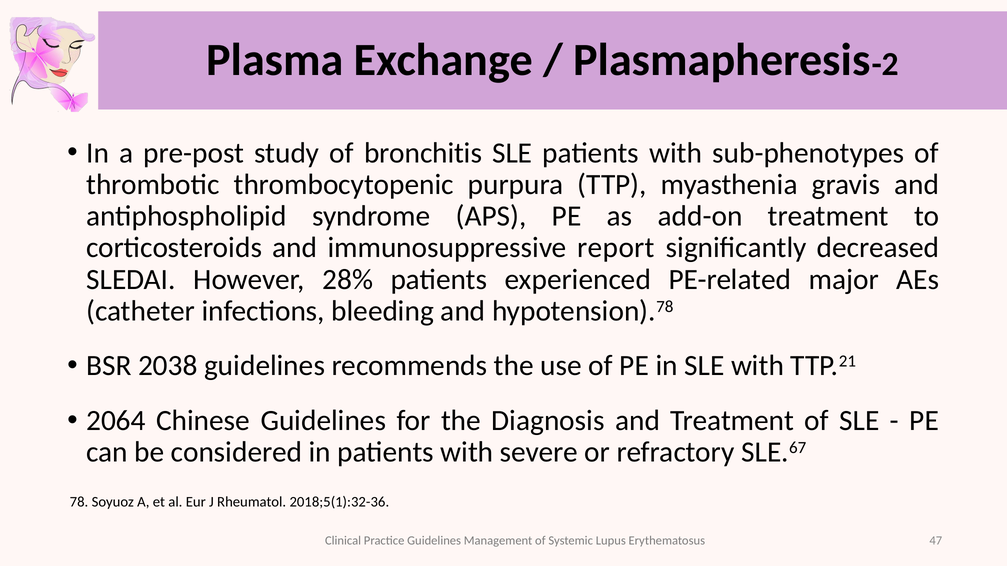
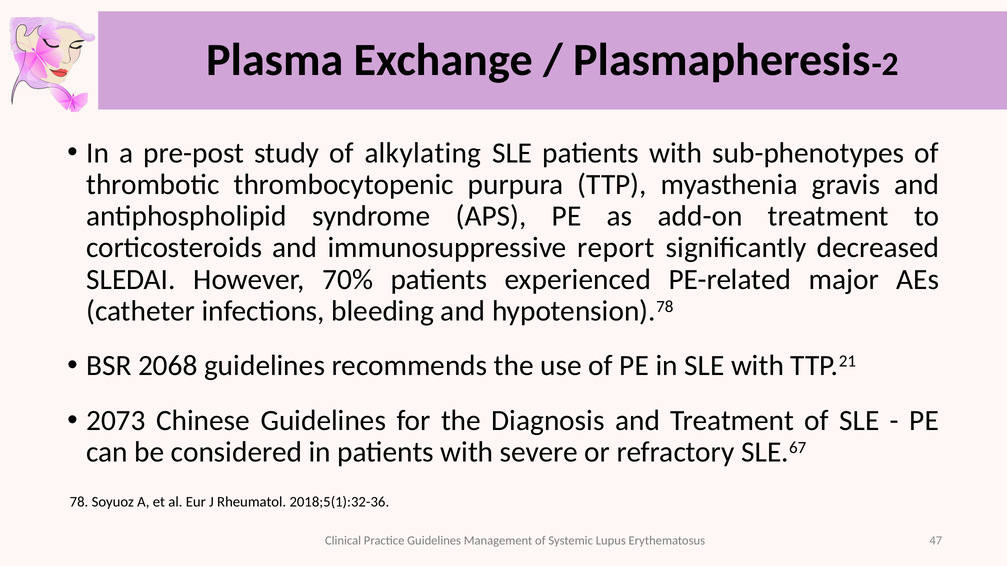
bronchitis: bronchitis -> alkylating
28%: 28% -> 70%
2038: 2038 -> 2068
2064: 2064 -> 2073
